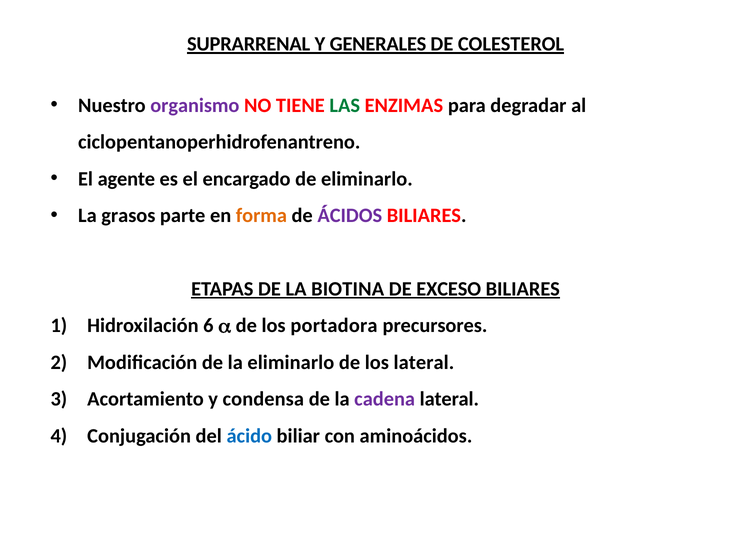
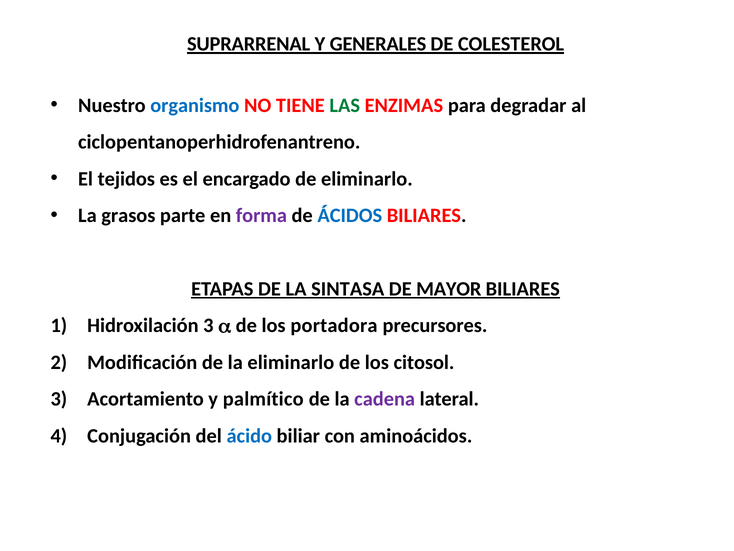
organismo colour: purple -> blue
agente: agente -> tejidos
forma colour: orange -> purple
ÁCIDOS colour: purple -> blue
BIOTINA: BIOTINA -> SINTASA
EXCESO: EXCESO -> MAYOR
Hidroxilación 6: 6 -> 3
los lateral: lateral -> citosol
condensa: condensa -> palmítico
